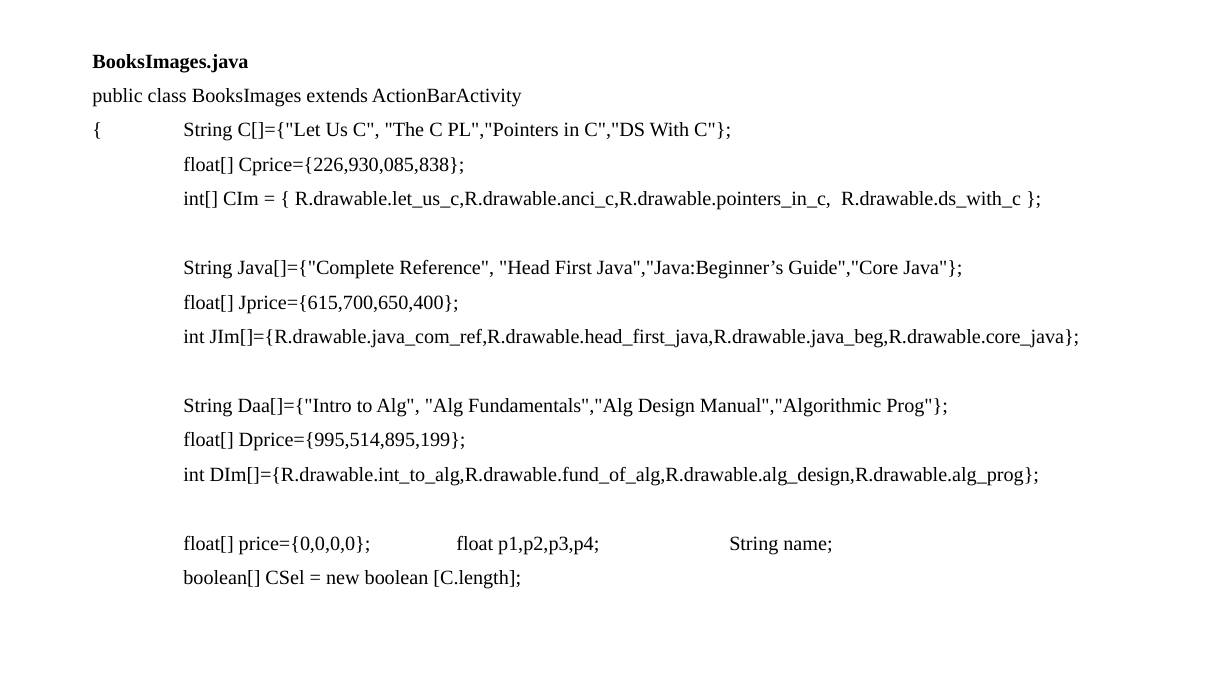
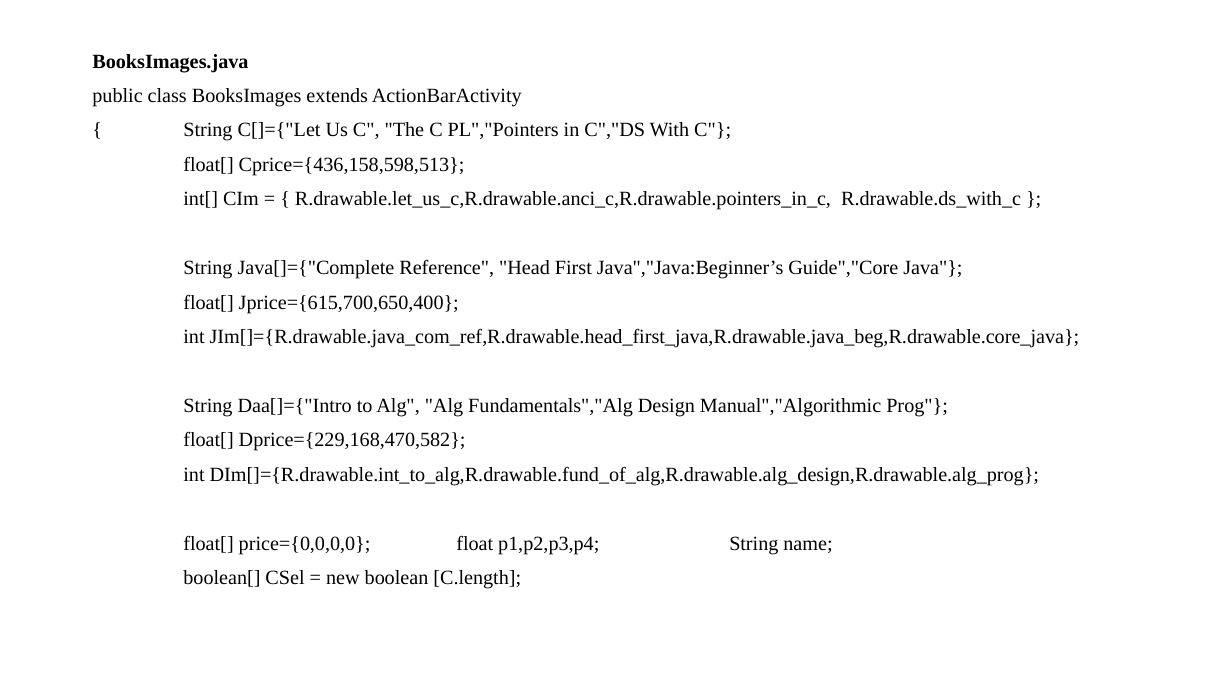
Cprice={226,930,085,838: Cprice={226,930,085,838 -> Cprice={436,158,598,513
Dprice={995,514,895,199: Dprice={995,514,895,199 -> Dprice={229,168,470,582
